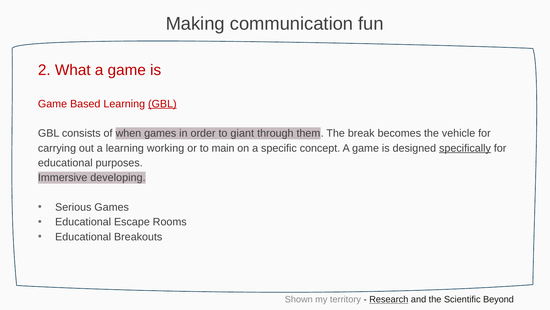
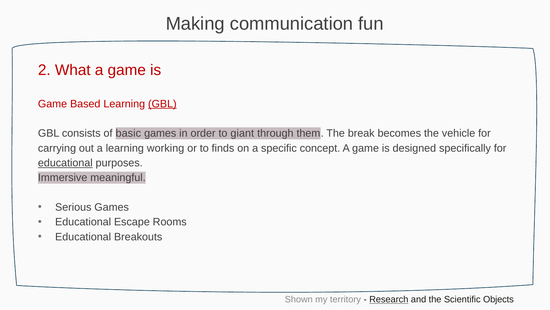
when: when -> basic
main: main -> finds
specifically underline: present -> none
educational at (65, 163) underline: none -> present
developing: developing -> meaningful
Beyond: Beyond -> Objects
